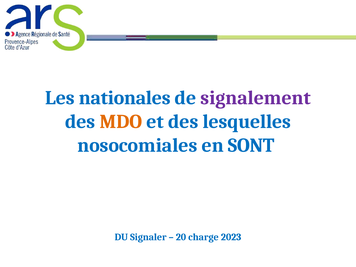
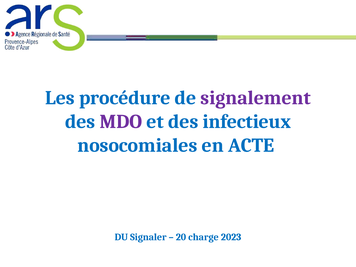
nationales: nationales -> procédure
MDO colour: orange -> purple
lesquelles: lesquelles -> infectieux
SONT: SONT -> ACTE
